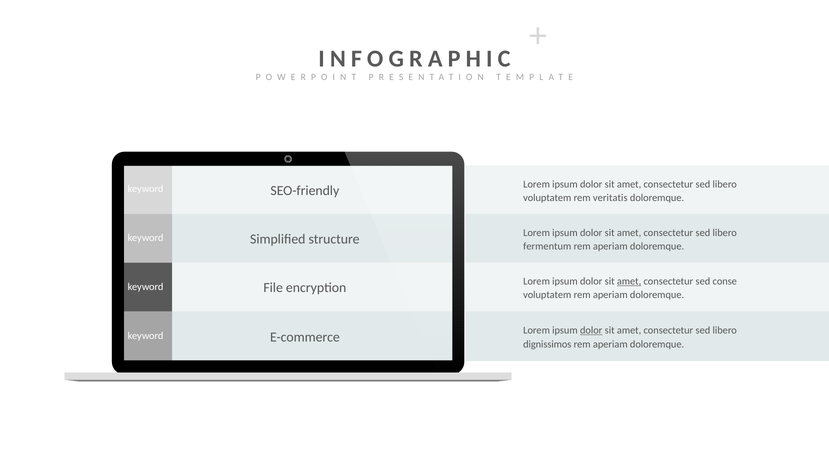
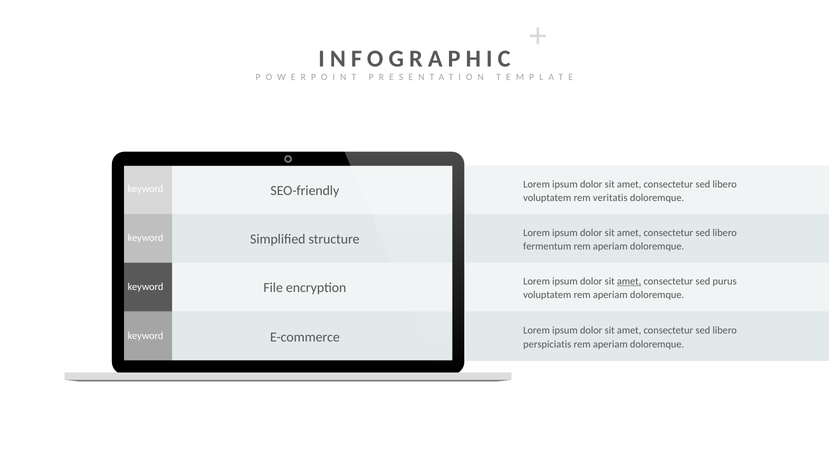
conse: conse -> purus
dolor at (591, 330) underline: present -> none
dignissimos: dignissimos -> perspiciatis
